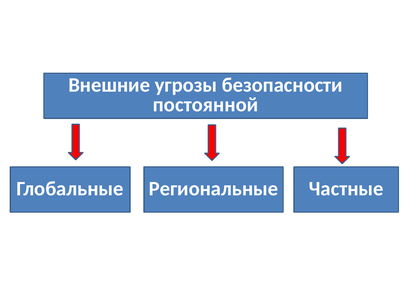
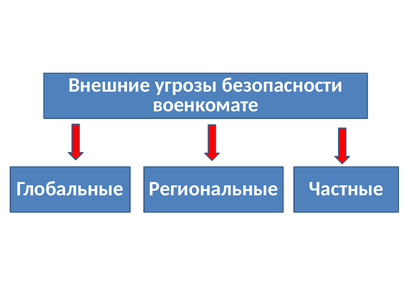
постоянной: постоянной -> военкомате
